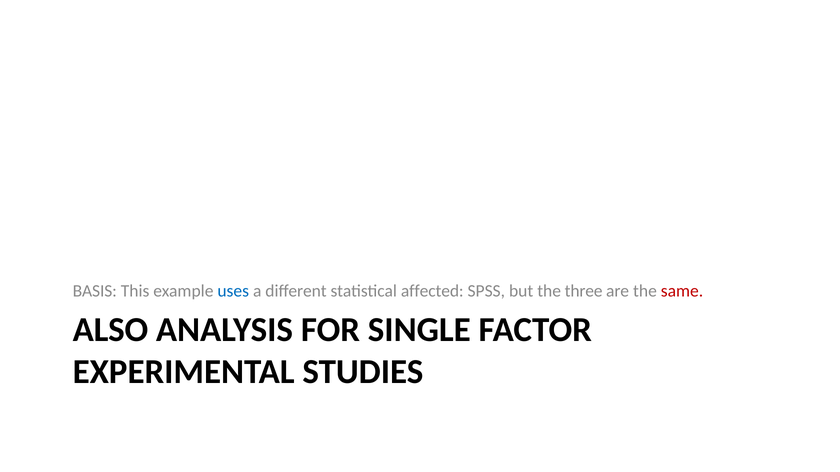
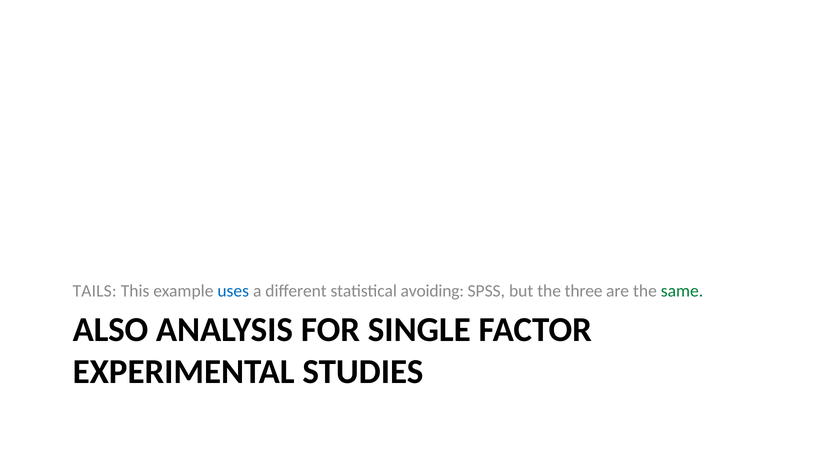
BASIS: BASIS -> TAILS
affected: affected -> avoiding
same colour: red -> green
